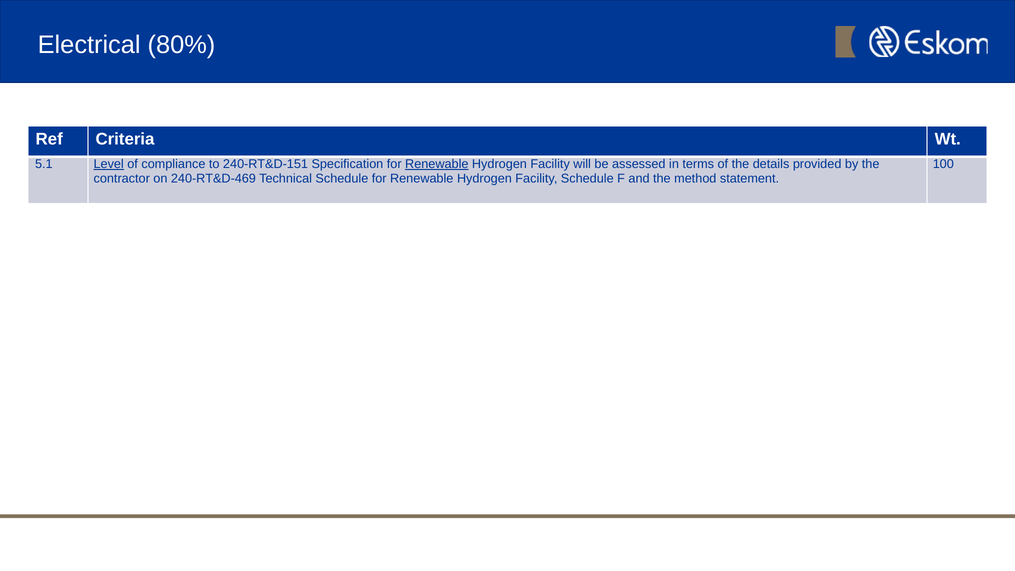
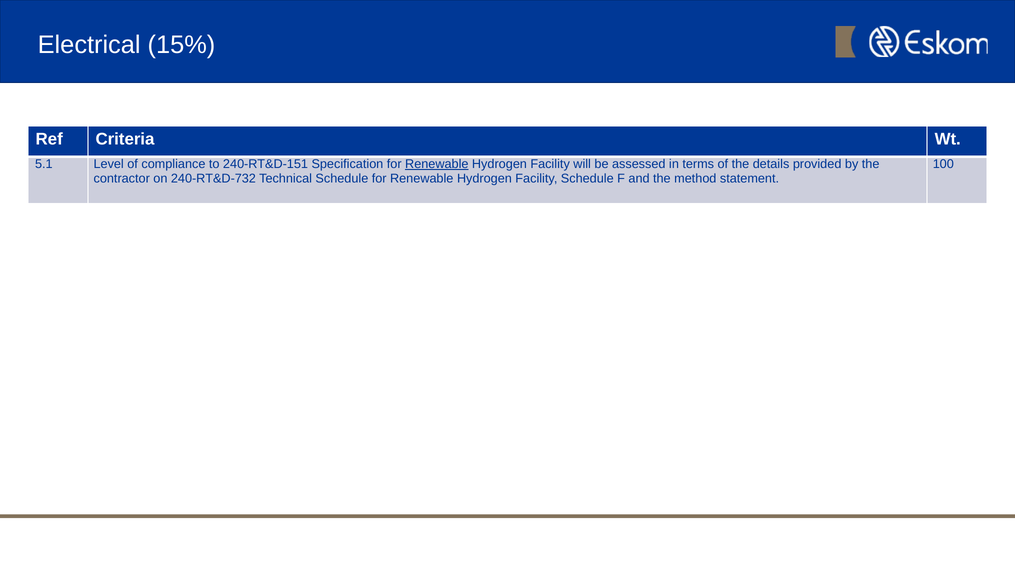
80%: 80% -> 15%
Level underline: present -> none
240-RT&D-469: 240-RT&D-469 -> 240-RT&D-732
